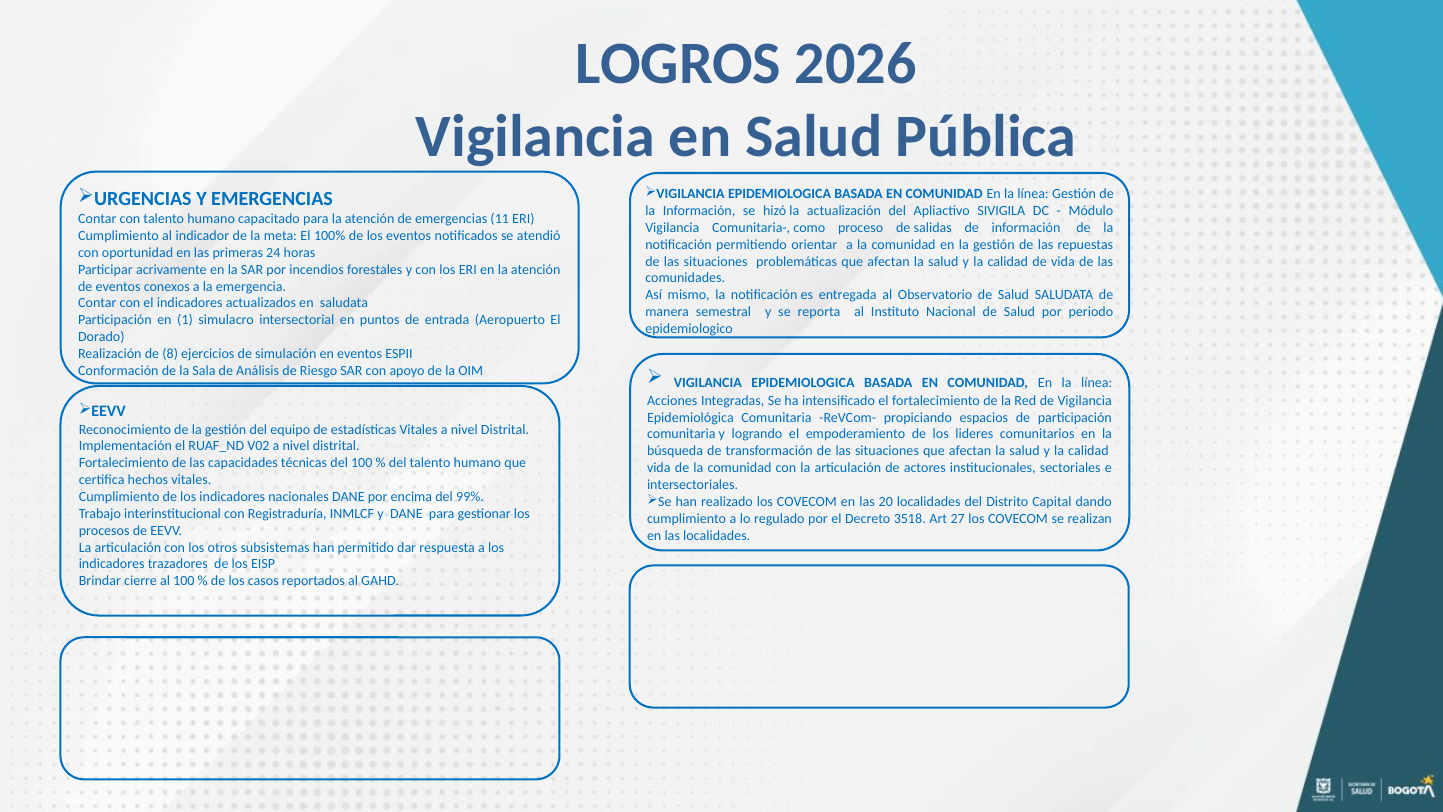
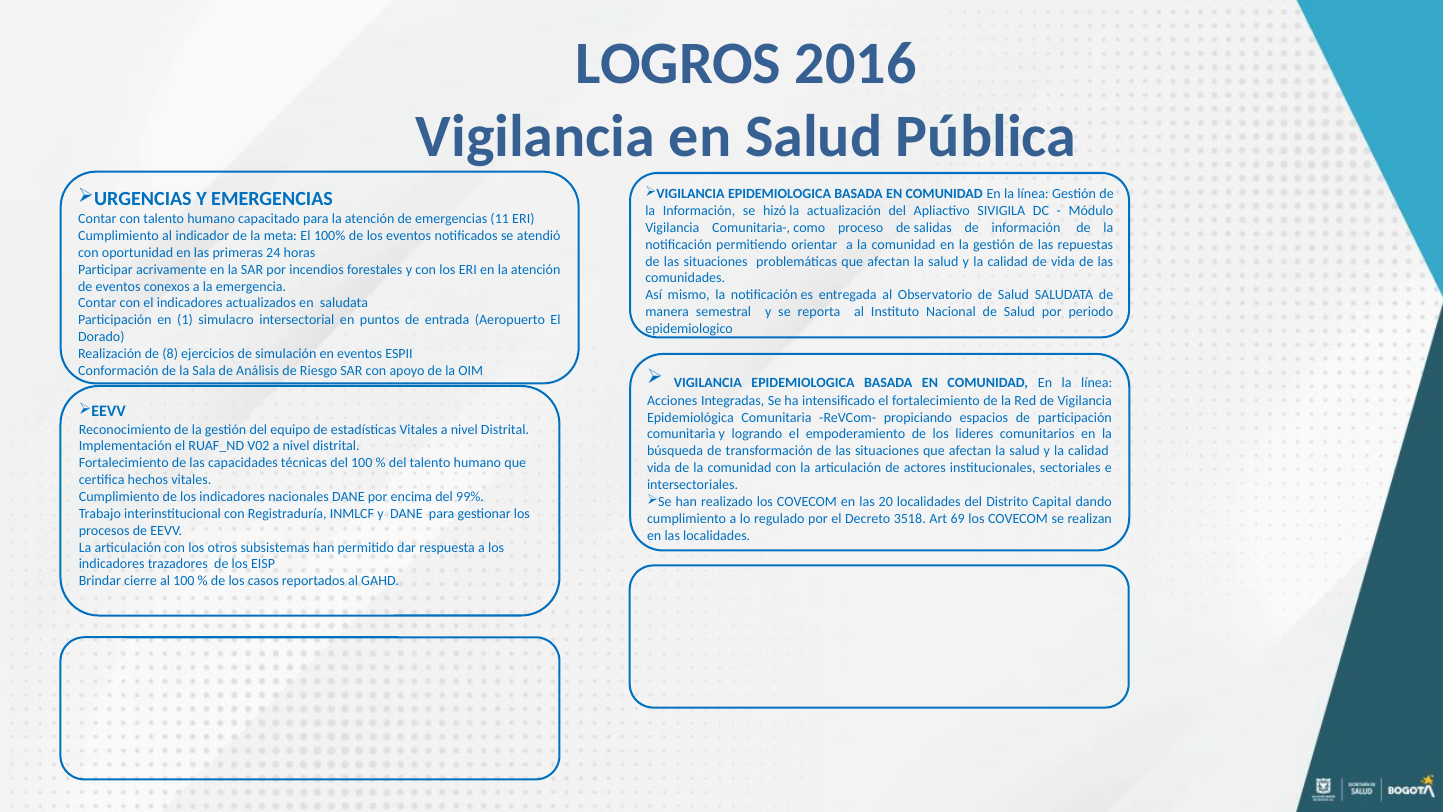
2026: 2026 -> 2016
27: 27 -> 69
